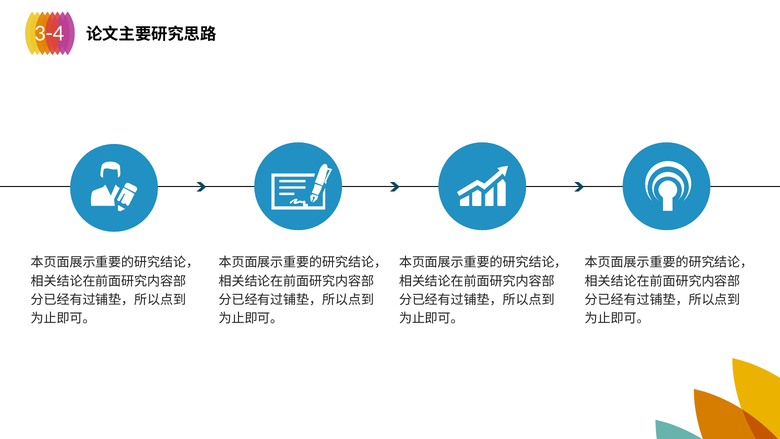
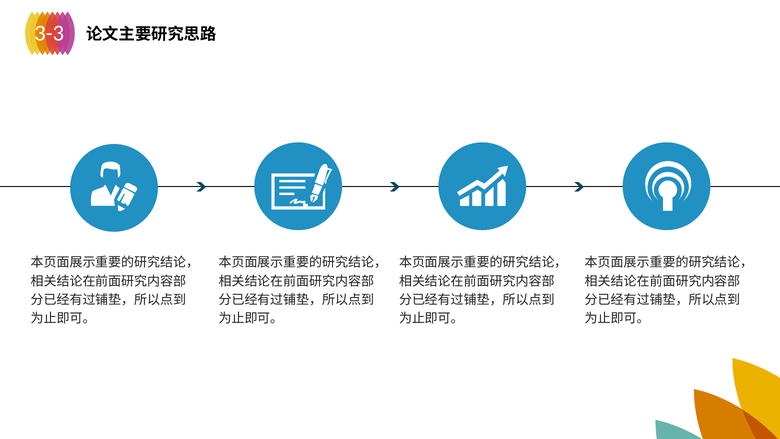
3-4: 3-4 -> 3-3
